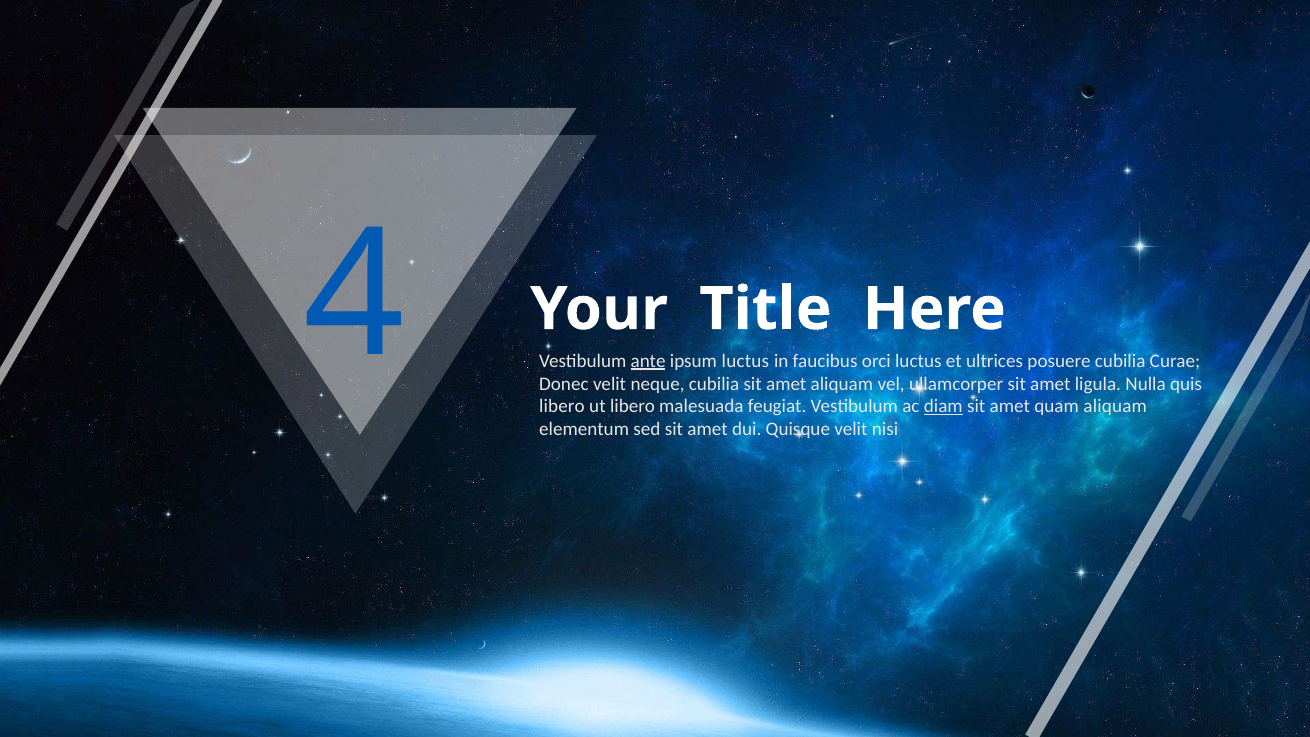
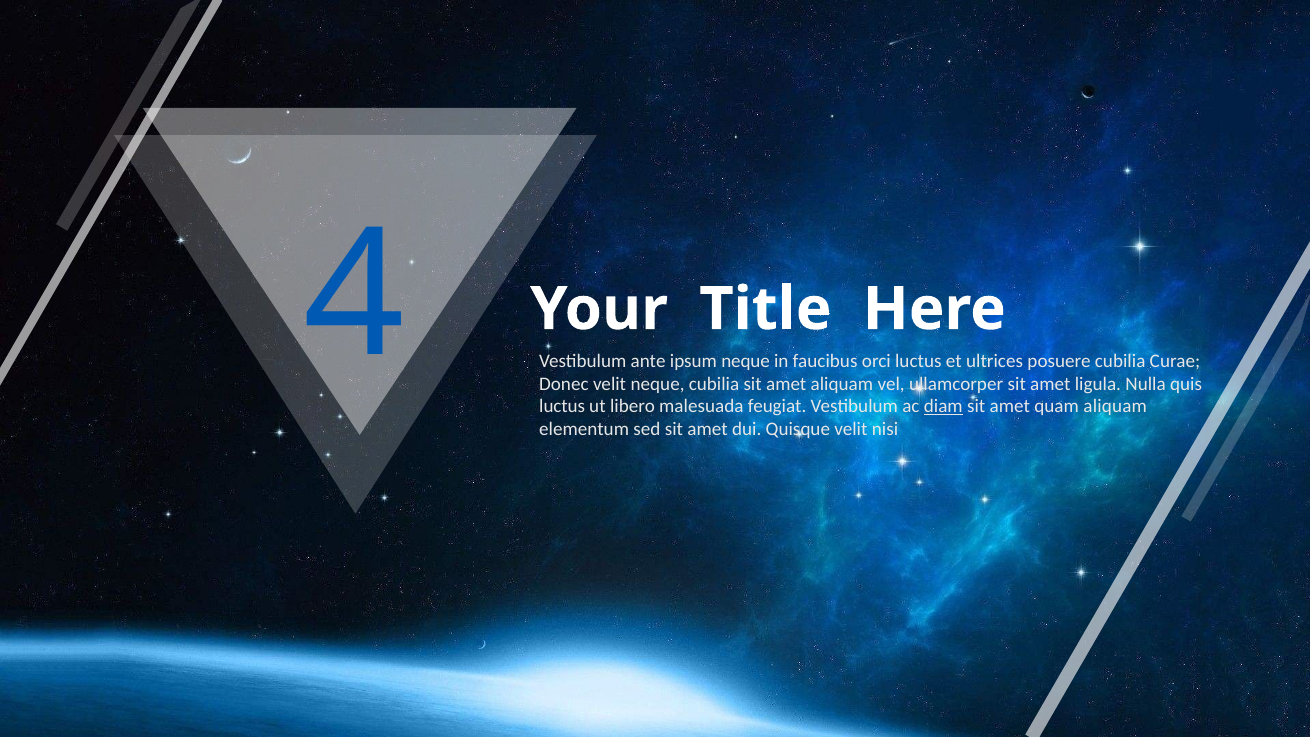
ante underline: present -> none
ipsum luctus: luctus -> neque
libero at (562, 407): libero -> luctus
